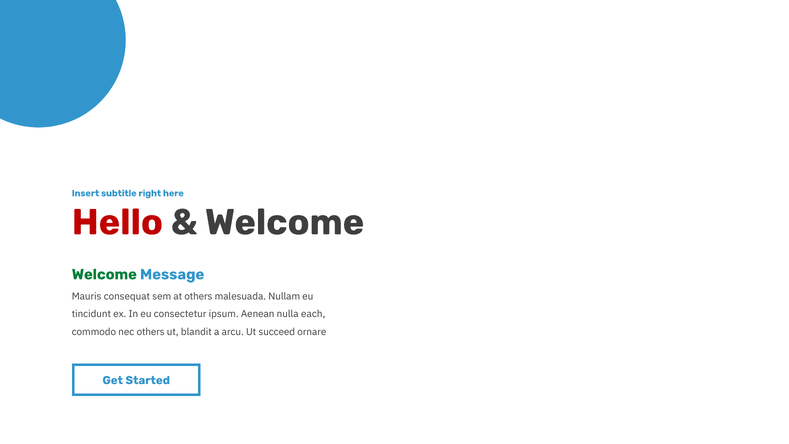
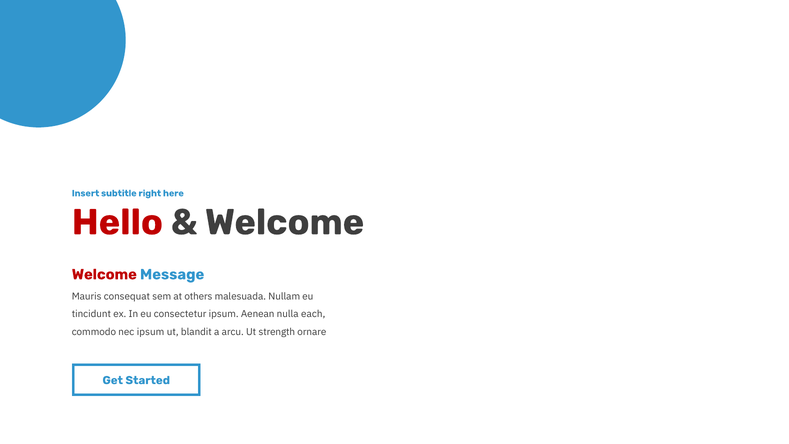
Welcome at (104, 274) colour: green -> red
nec others: others -> ipsum
succeed: succeed -> strength
